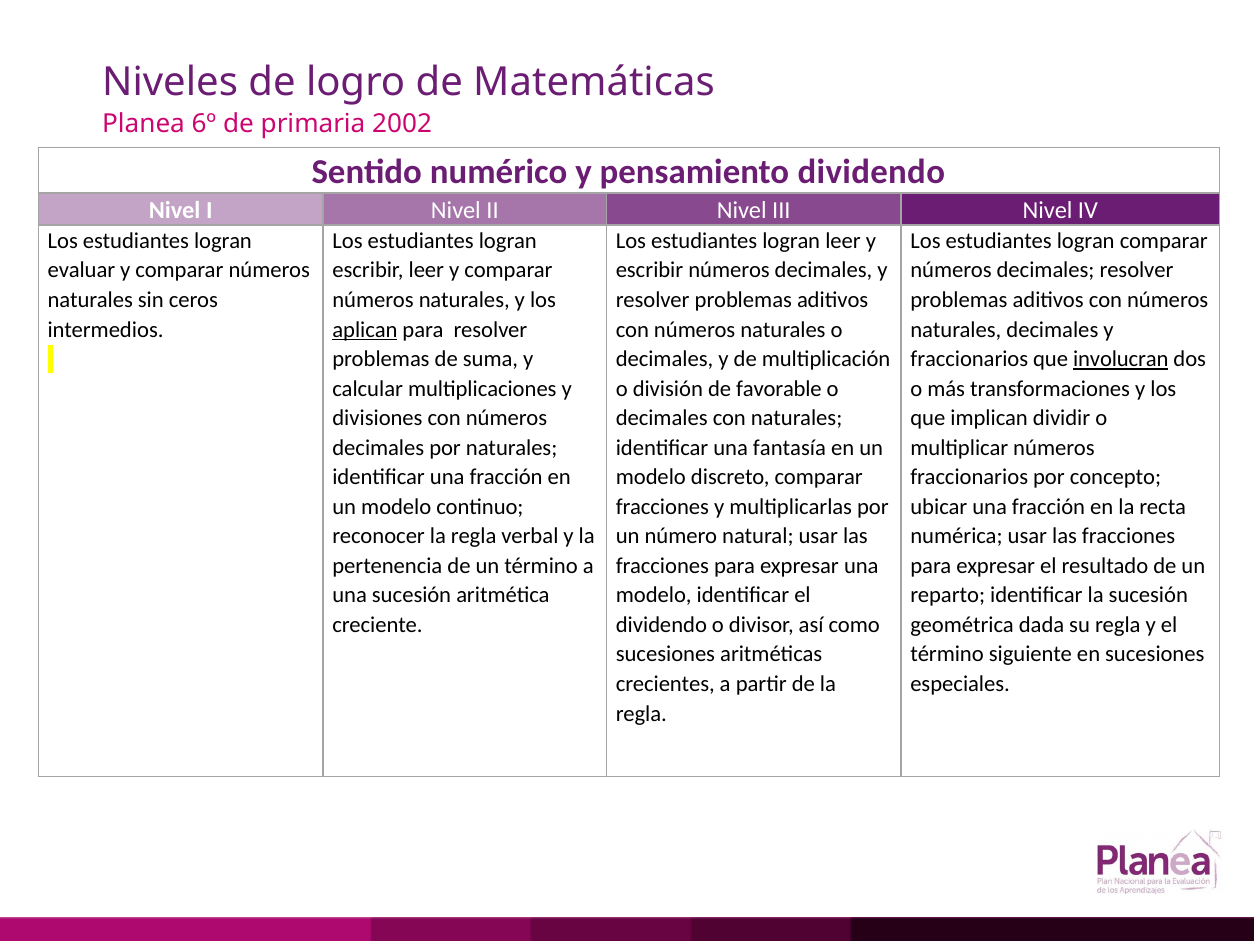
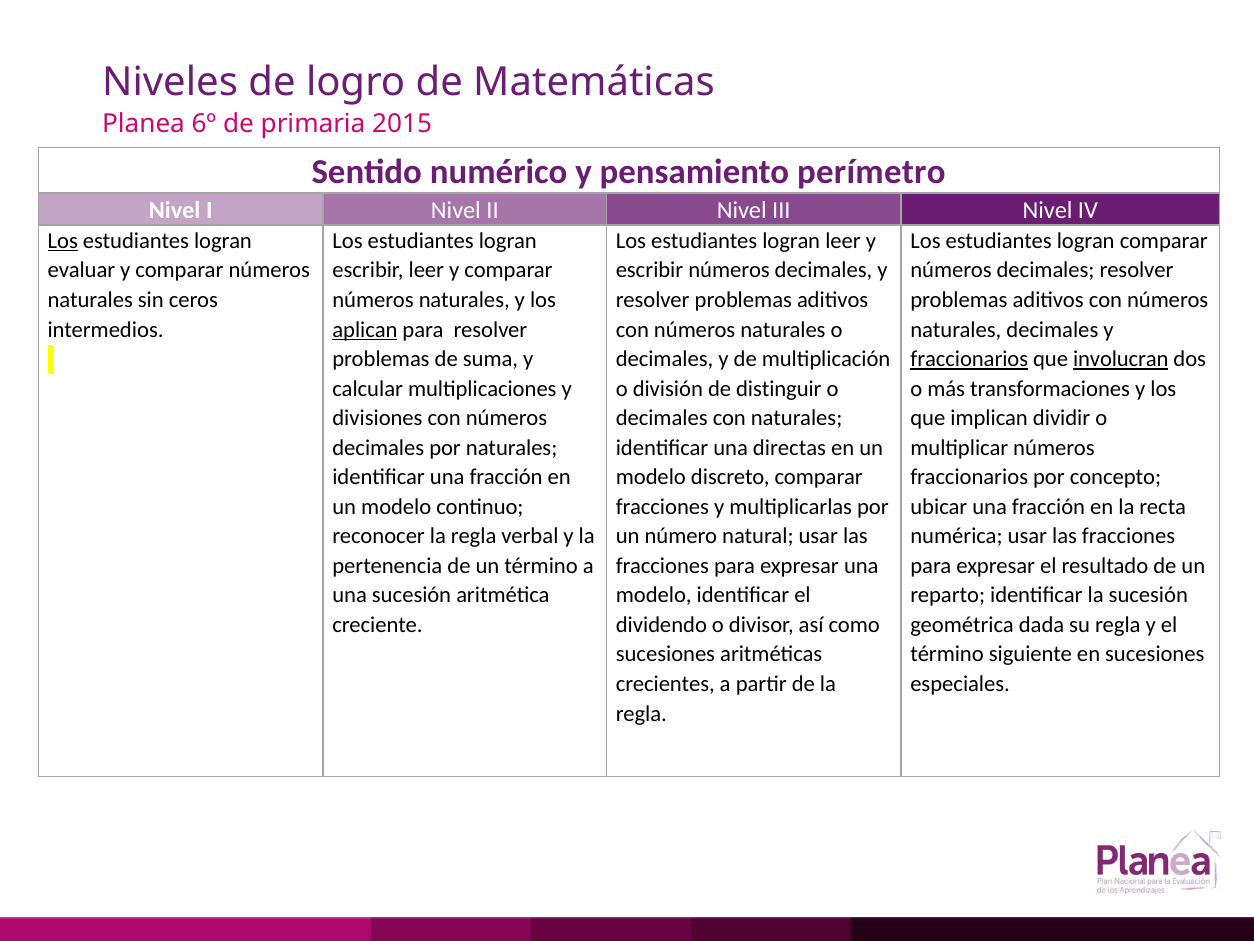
2002: 2002 -> 2015
pensamiento dividendo: dividendo -> perímetro
Los at (63, 241) underline: none -> present
fraccionarios at (969, 359) underline: none -> present
favorable: favorable -> distinguir
fantasía: fantasía -> directas
